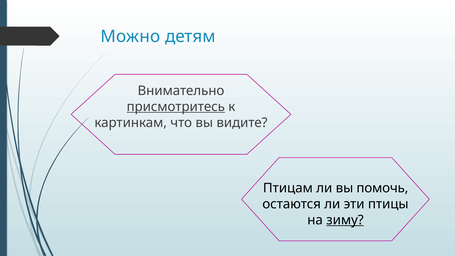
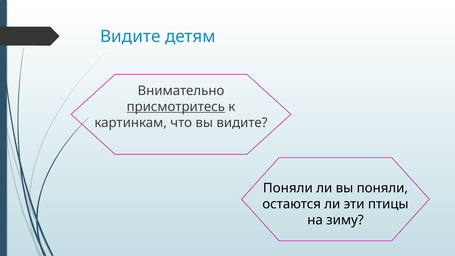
Можно at (130, 36): Можно -> Видите
Птицам at (288, 188): Птицам -> Поняли
вы помочь: помочь -> поняли
зиму underline: present -> none
